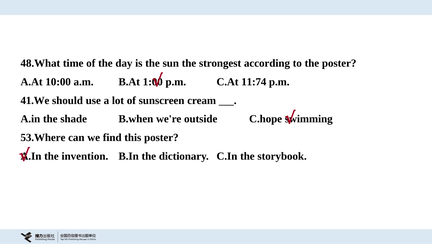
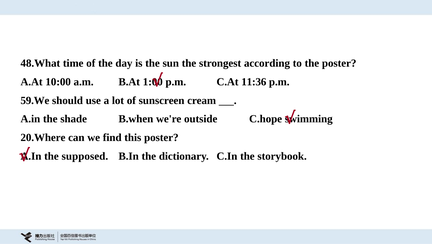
11:74: 11:74 -> 11:36
41.We: 41.We -> 59.We
53.Where: 53.Where -> 20.Where
invention: invention -> supposed
